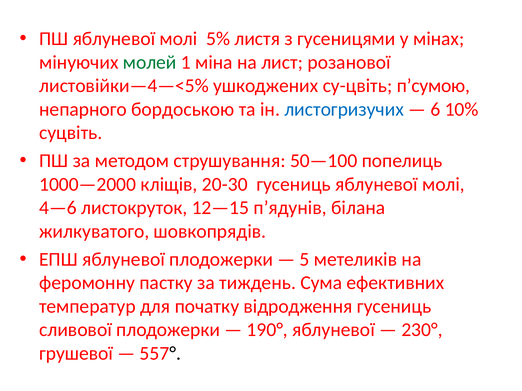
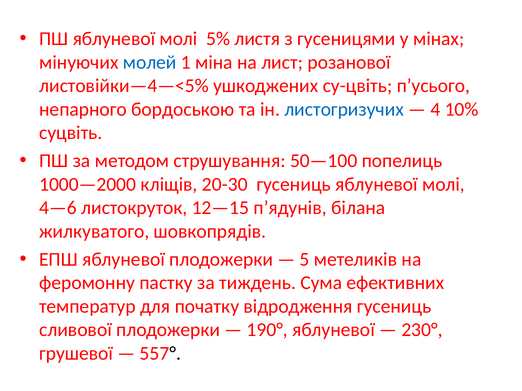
молей colour: green -> blue
п’сумою: п’сумою -> п’усього
6: 6 -> 4
